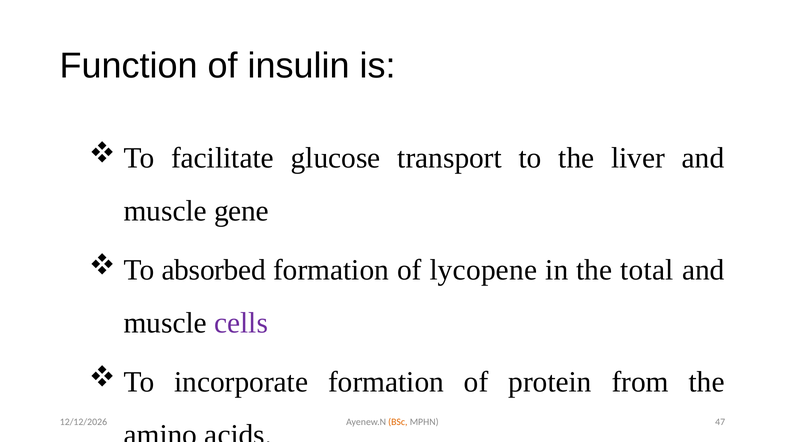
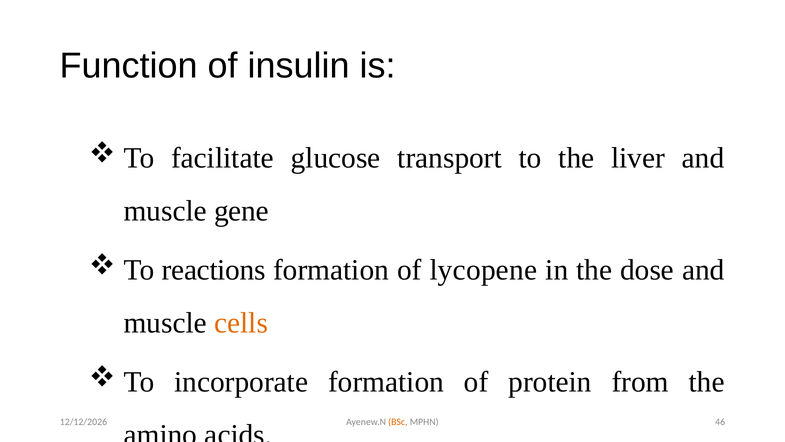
absorbed: absorbed -> reactions
total: total -> dose
cells colour: purple -> orange
47: 47 -> 46
